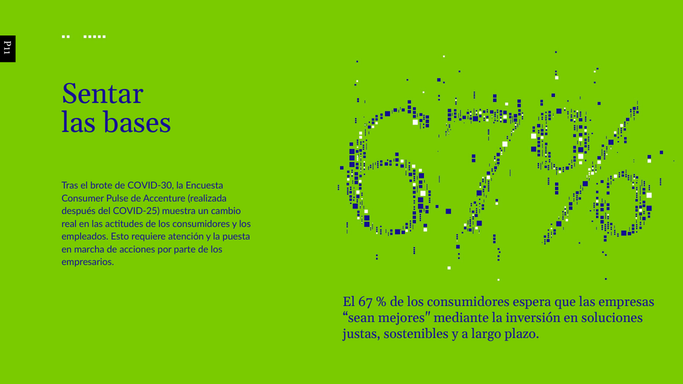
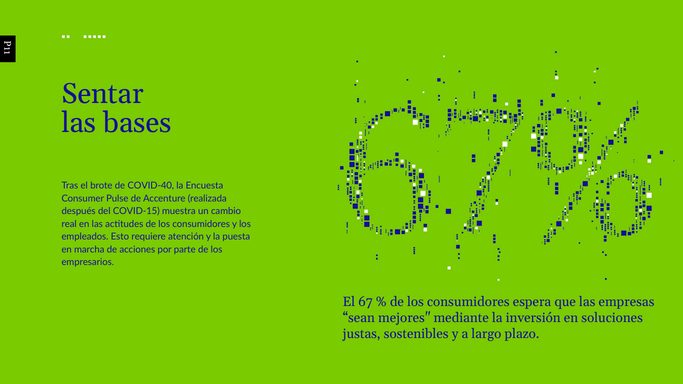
COVID-30: COVID-30 -> COVID-40
COVID-25: COVID-25 -> COVID-15
